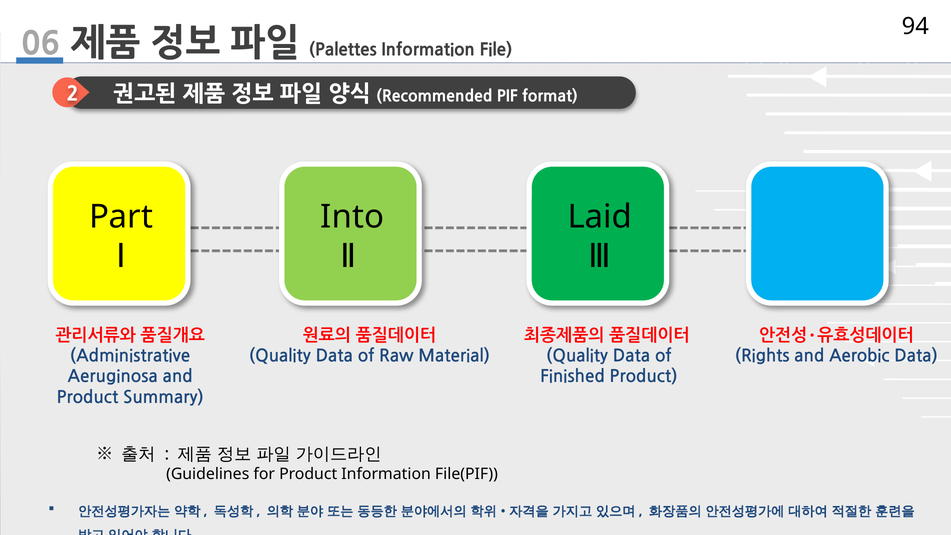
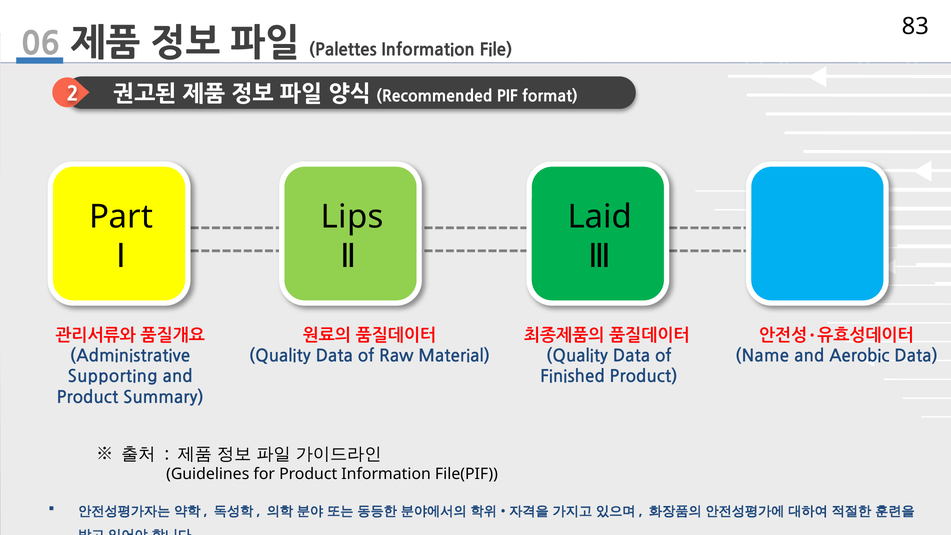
94: 94 -> 83
Into: Into -> Lips
Rights: Rights -> Name
Aeruginosa: Aeruginosa -> Supporting
